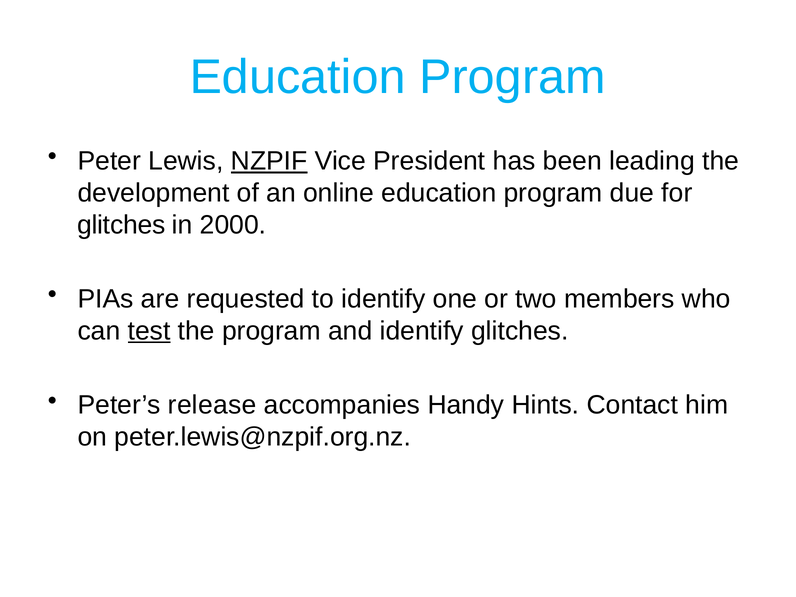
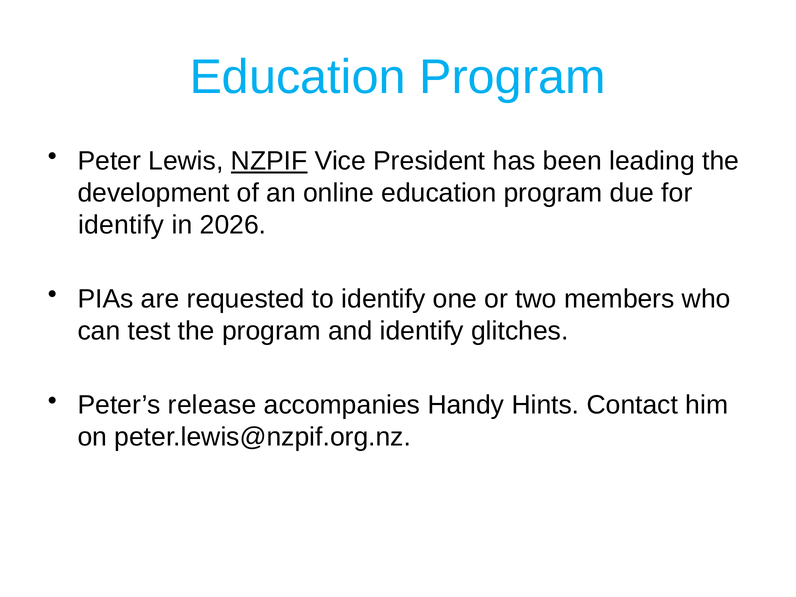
glitches at (121, 225): glitches -> identify
2000: 2000 -> 2026
test underline: present -> none
